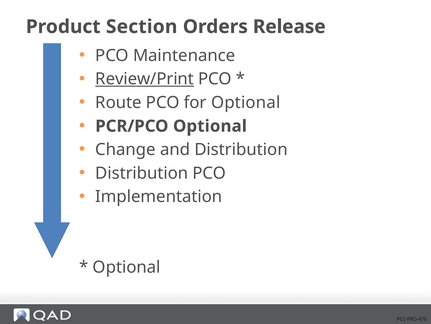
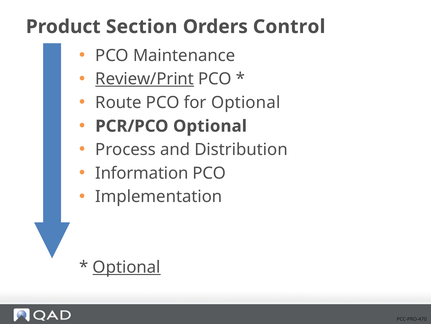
Release: Release -> Control
Change: Change -> Process
Distribution at (142, 173): Distribution -> Information
Optional at (127, 267) underline: none -> present
